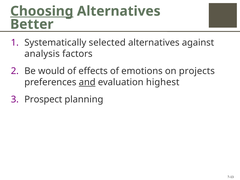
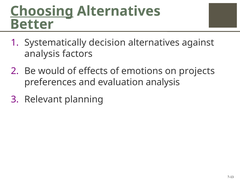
selected: selected -> decision
and underline: present -> none
evaluation highest: highest -> analysis
Prospect: Prospect -> Relevant
